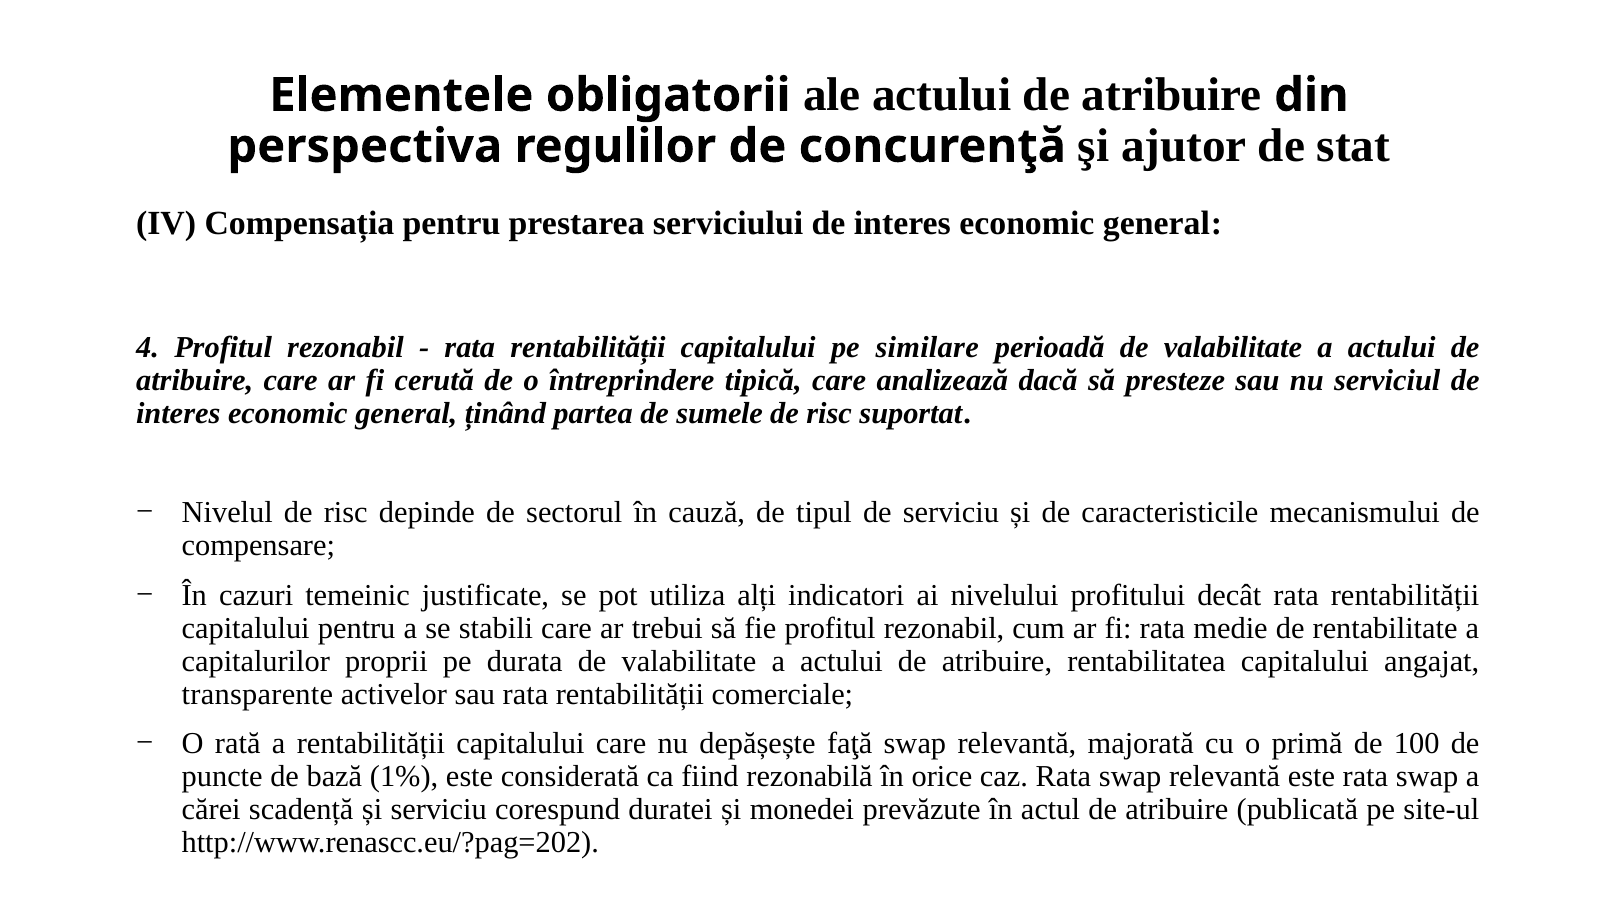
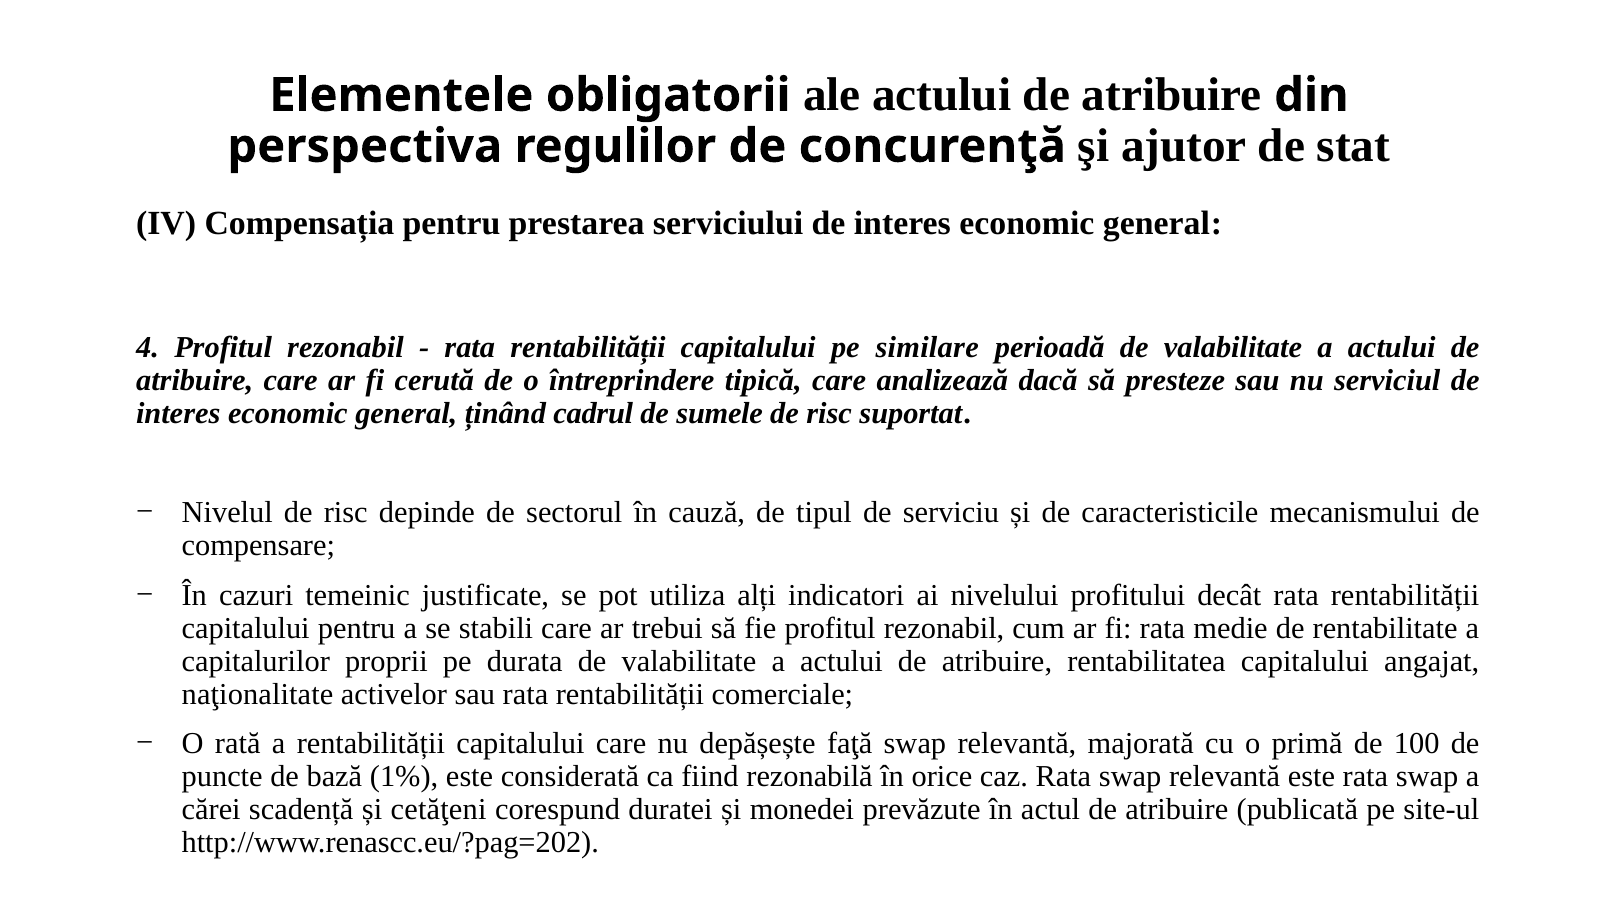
partea: partea -> cadrul
transparente: transparente -> naţionalitate
și serviciu: serviciu -> cetăţeni
